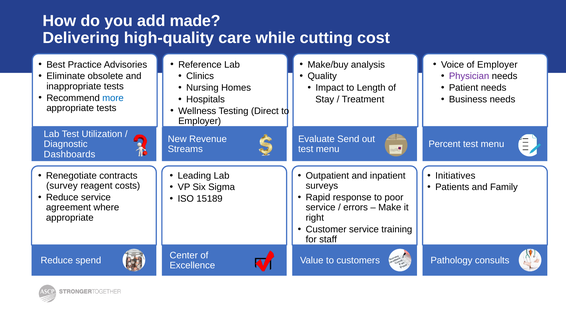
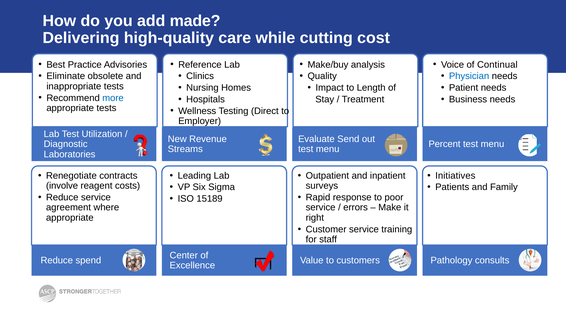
of Employer: Employer -> Continual
Physician colour: purple -> blue
Dashboards: Dashboards -> Laboratories
survey: survey -> involve
